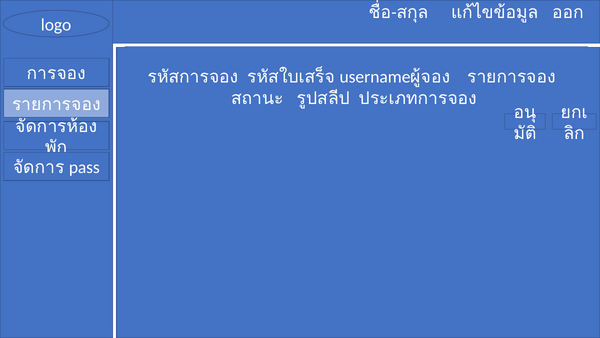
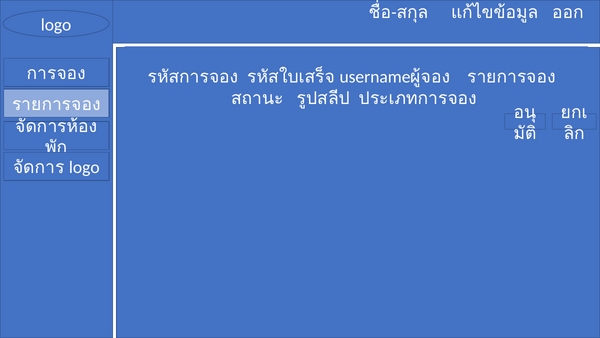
pass at (84, 167): pass -> logo
